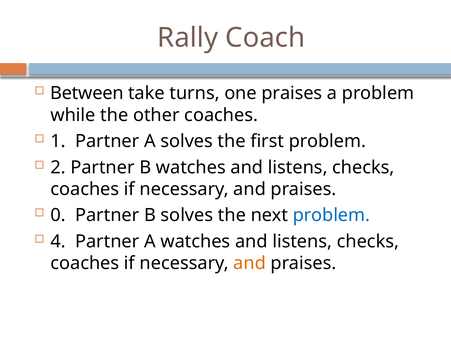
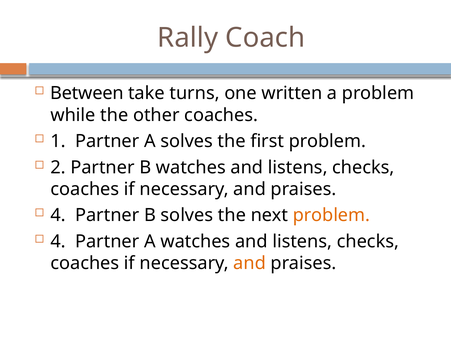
one praises: praises -> written
0 at (58, 215): 0 -> 4
problem at (331, 215) colour: blue -> orange
